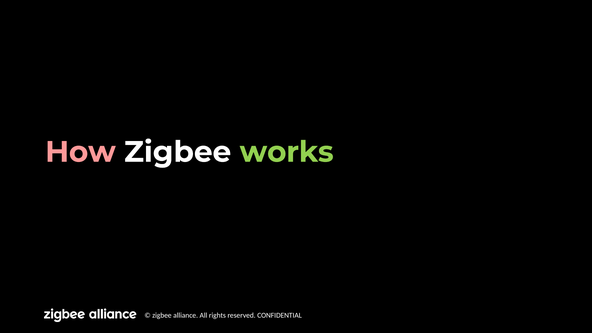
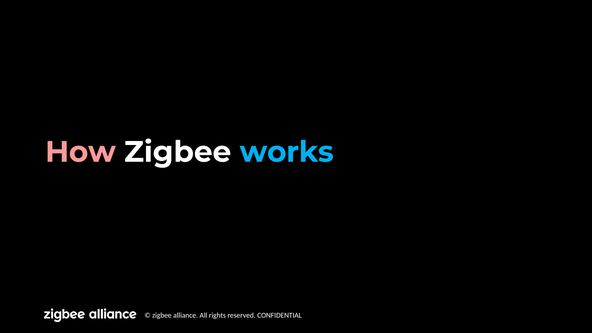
works colour: light green -> light blue
